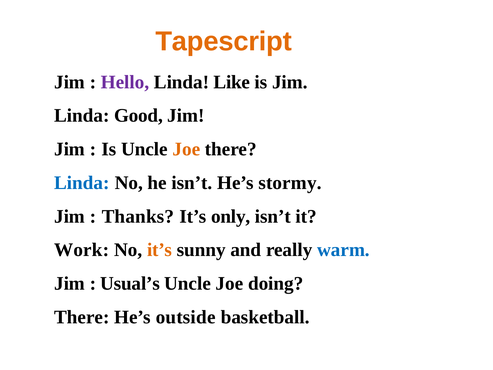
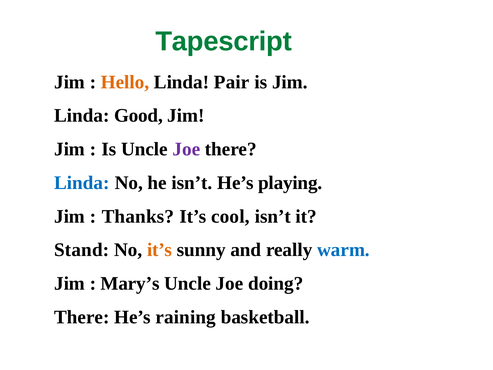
Tapescript colour: orange -> green
Hello colour: purple -> orange
Like: Like -> Pair
Joe at (186, 149) colour: orange -> purple
stormy: stormy -> playing
only: only -> cool
Work: Work -> Stand
Usual’s: Usual’s -> Mary’s
outside: outside -> raining
